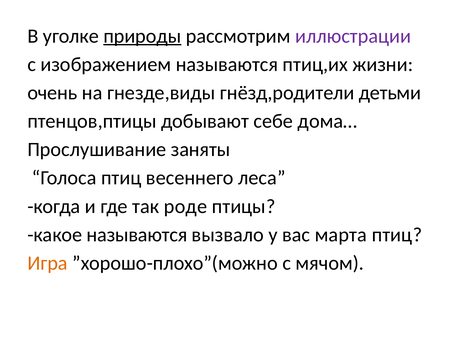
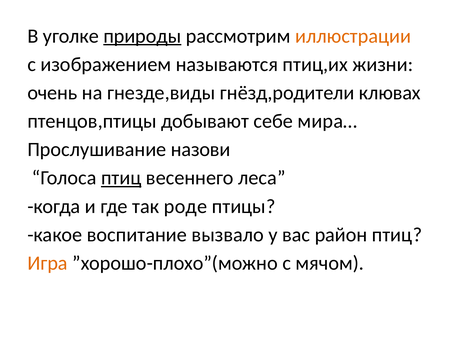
иллюстрации colour: purple -> orange
детьми: детьми -> клювах
дома…: дома… -> мира…
заняты: заняты -> назови
птиц at (121, 178) underline: none -> present
какое называются: называются -> воспитание
марта: марта -> район
